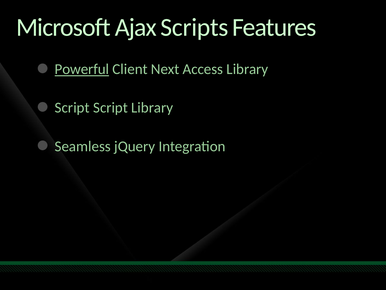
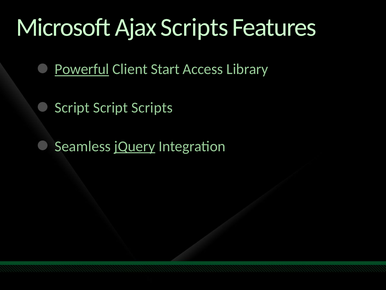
Next: Next -> Start
Script Library: Library -> Scripts
jQuery underline: none -> present
